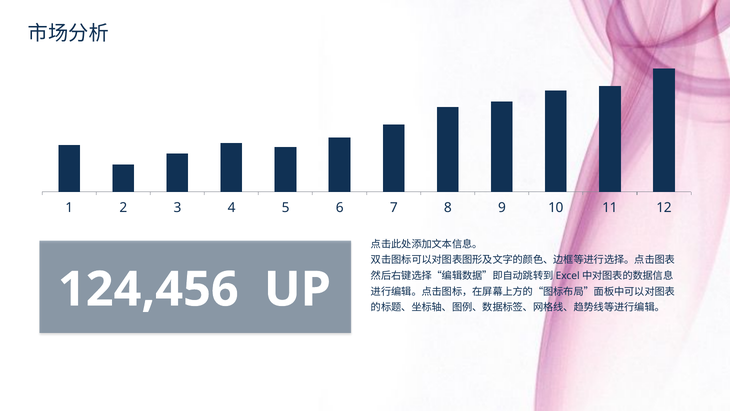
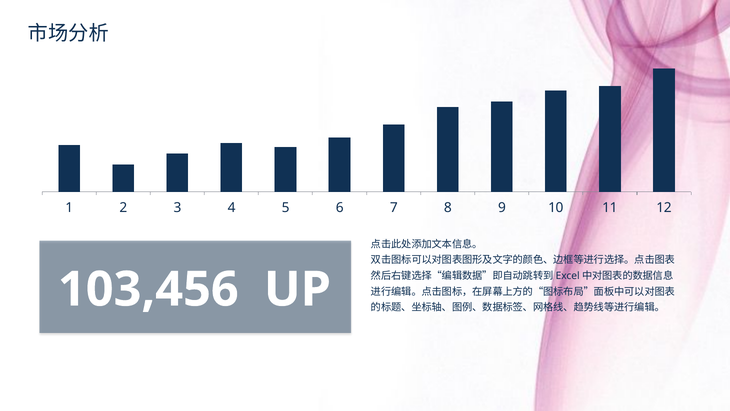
124,456: 124,456 -> 103,456
